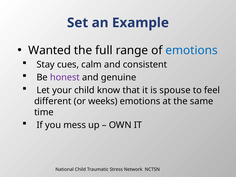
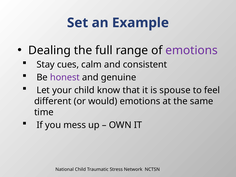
Wanted: Wanted -> Dealing
emotions at (192, 50) colour: blue -> purple
weeks: weeks -> would
